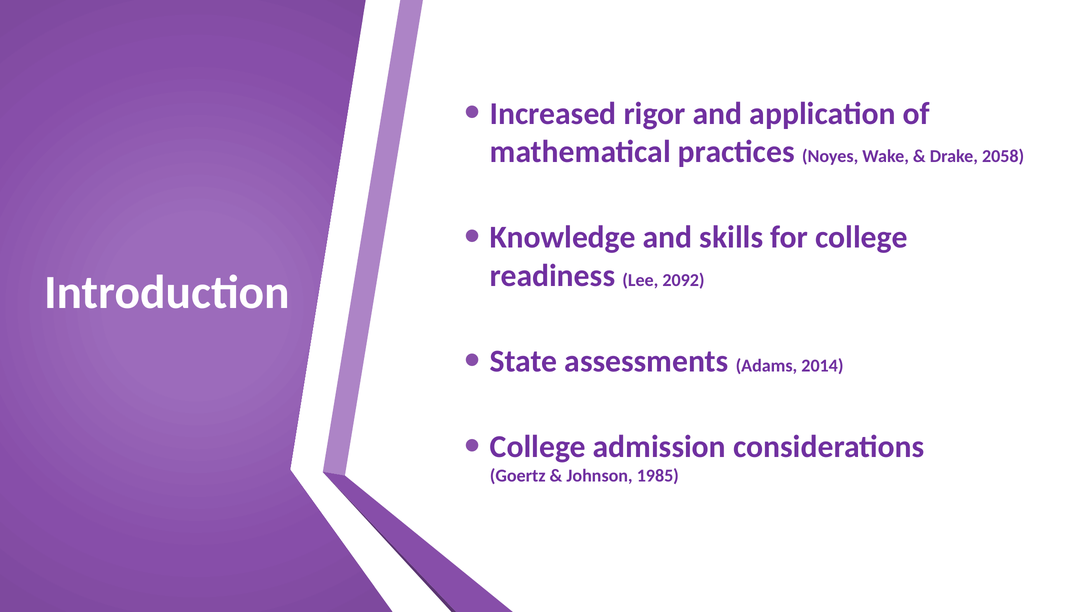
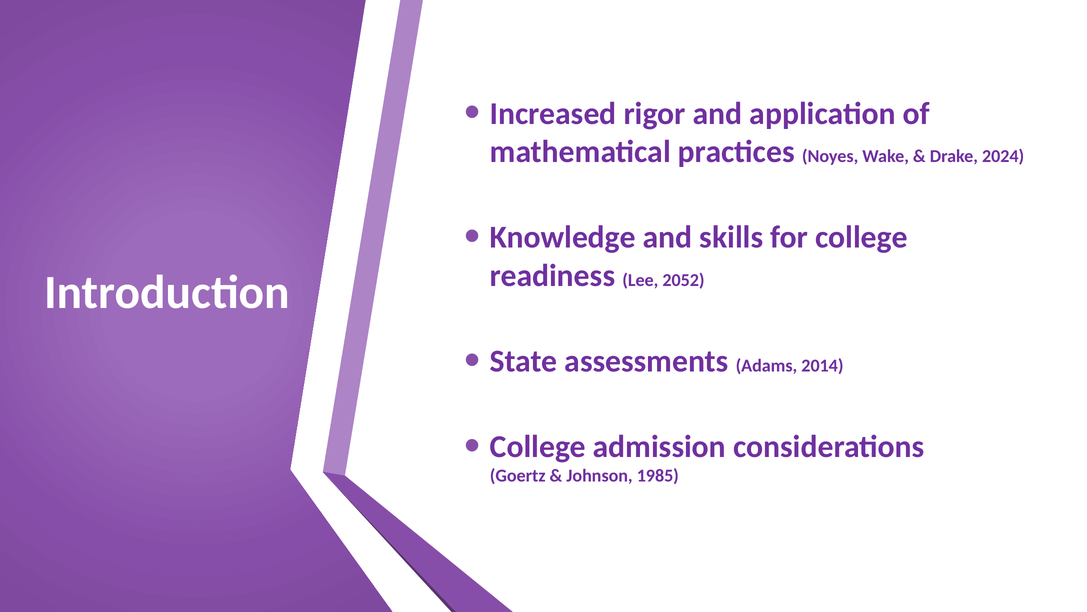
2058: 2058 -> 2024
2092: 2092 -> 2052
